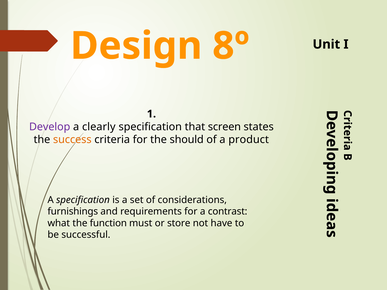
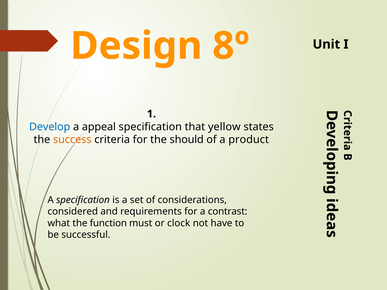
Develop colour: purple -> blue
clearly: clearly -> appeal
screen: screen -> yellow
furnishings: furnishings -> considered
store: store -> clock
